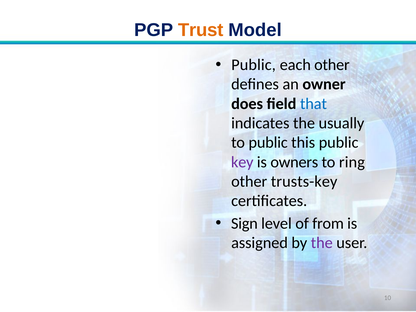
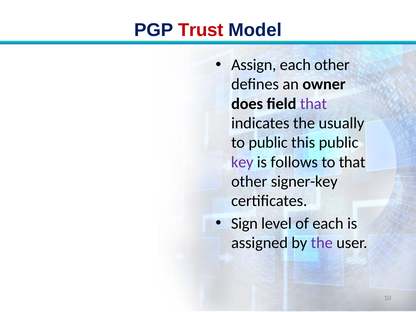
Trust colour: orange -> red
Public at (254, 65): Public -> Assign
that at (313, 104) colour: blue -> purple
owners: owners -> follows
to ring: ring -> that
trusts-key: trusts-key -> signer-key
of from: from -> each
